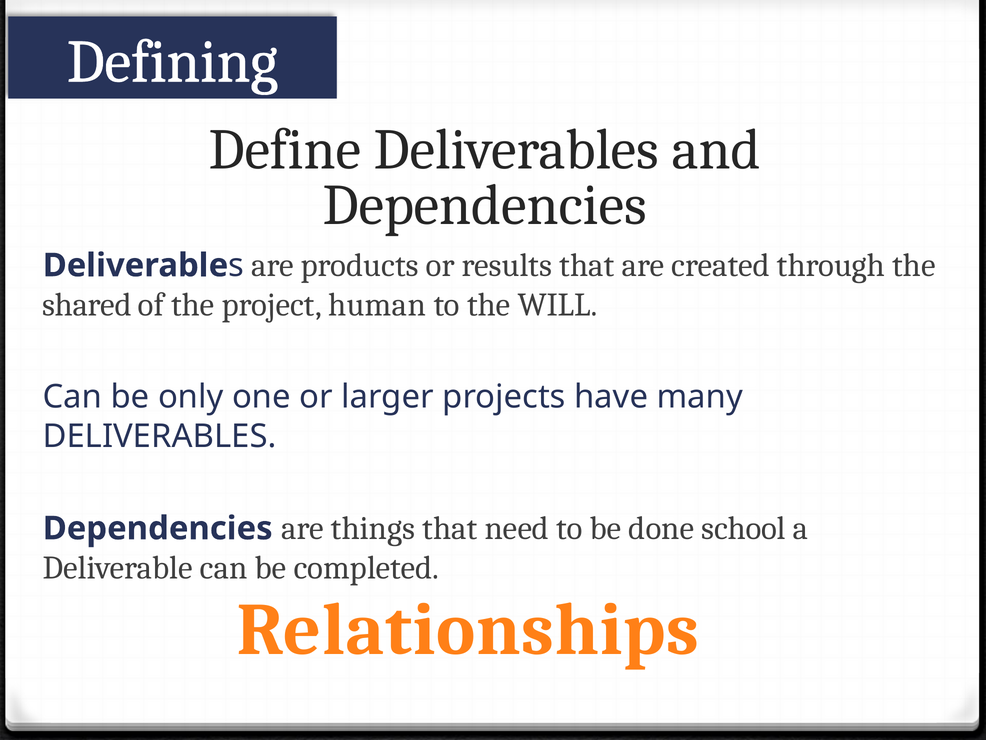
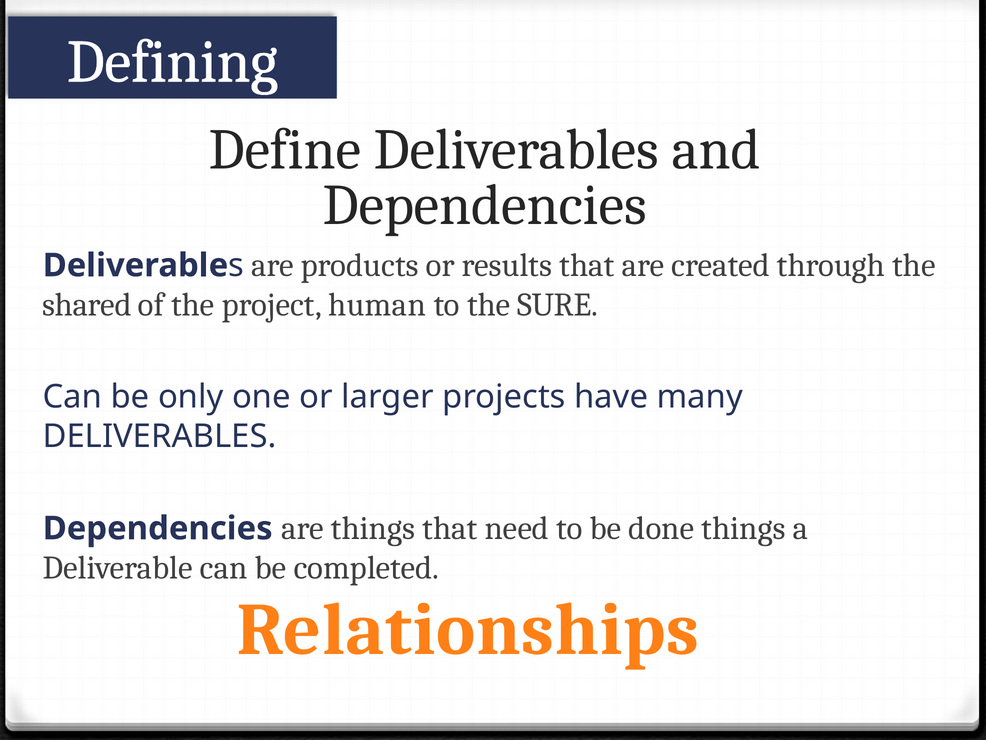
WILL: WILL -> SURE
done school: school -> things
